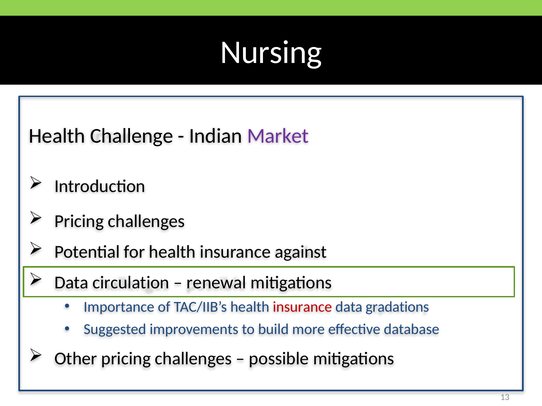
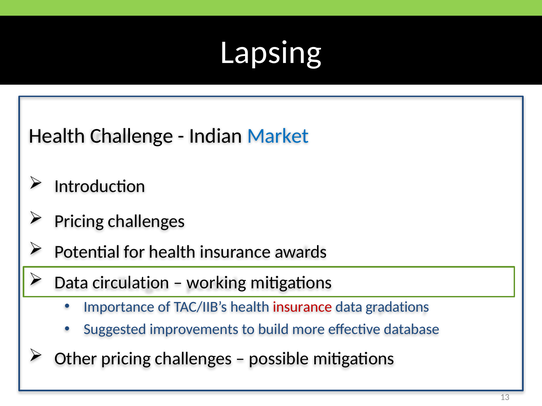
Nursing: Nursing -> Lapsing
Market colour: purple -> blue
against: against -> awards
renewal: renewal -> working
